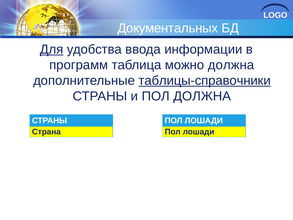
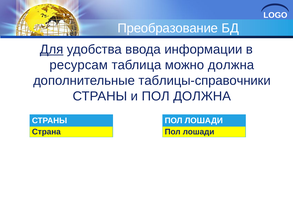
Документальных: Документальных -> Преобразование
программ: программ -> ресурсам
таблицы-справочники underline: present -> none
